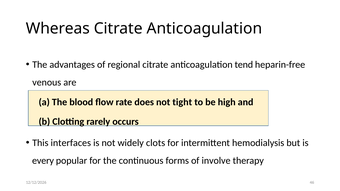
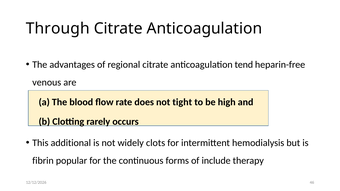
Whereas: Whereas -> Through
interfaces: interfaces -> additional
every: every -> fibrin
involve: involve -> include
